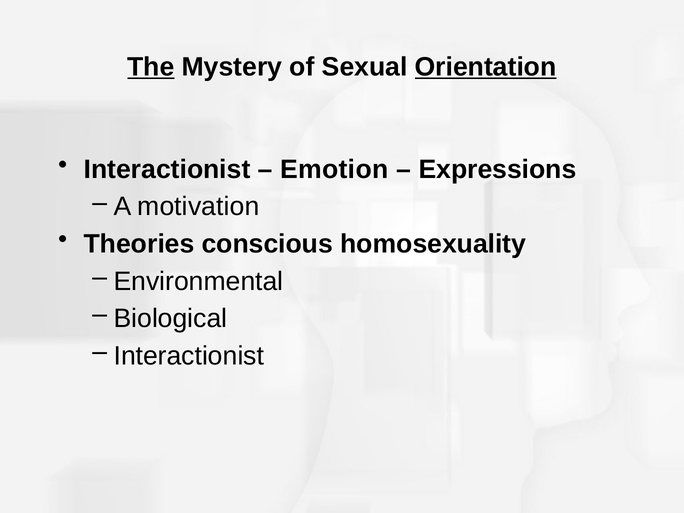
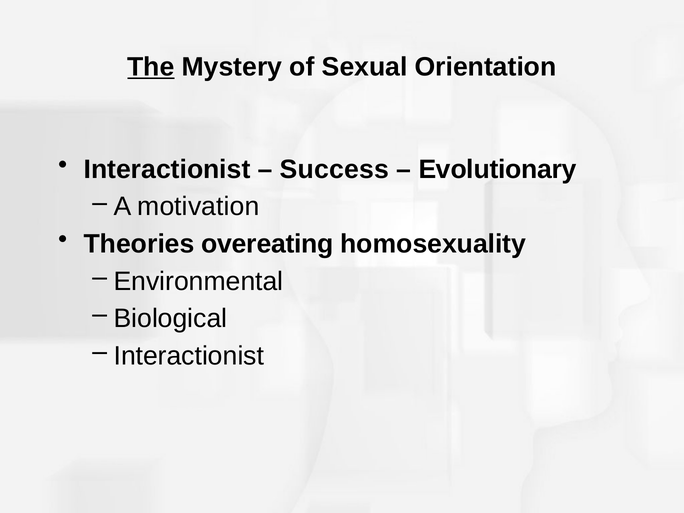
Orientation underline: present -> none
Emotion: Emotion -> Success
Expressions: Expressions -> Evolutionary
conscious: conscious -> overeating
